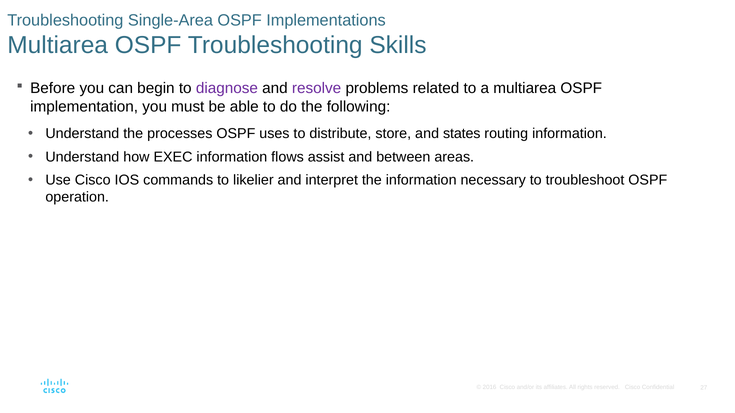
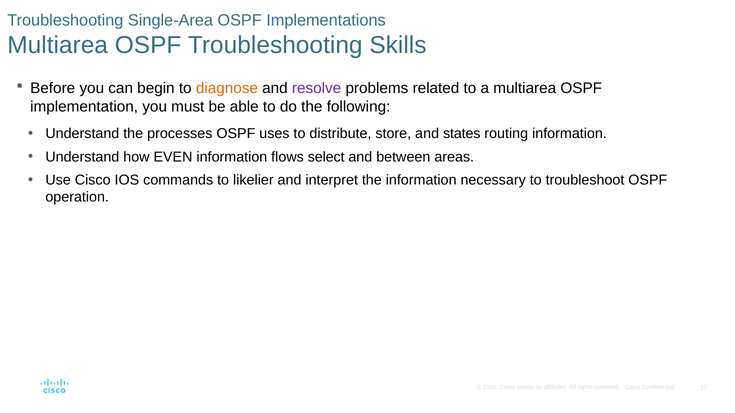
diagnose colour: purple -> orange
EXEC: EXEC -> EVEN
assist: assist -> select
